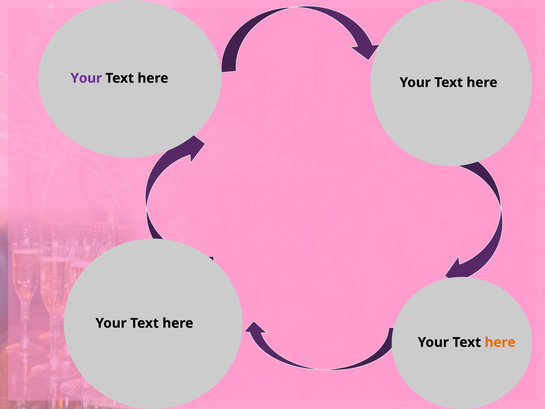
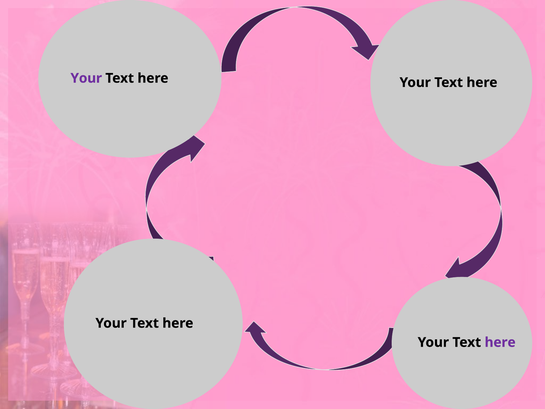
here at (500, 342) colour: orange -> purple
